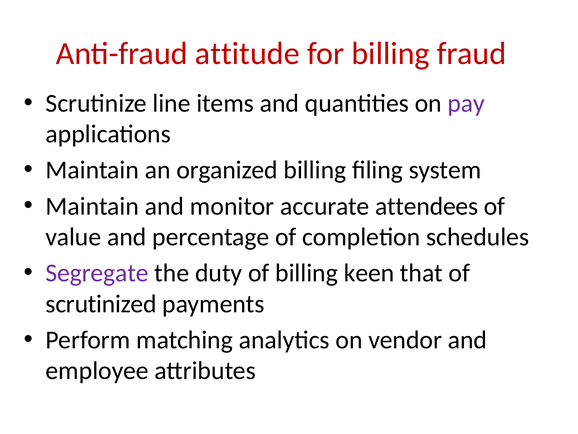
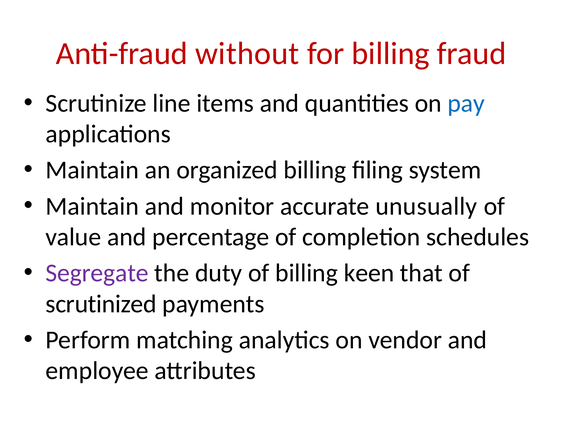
attitude: attitude -> without
pay colour: purple -> blue
attendees: attendees -> unusually
